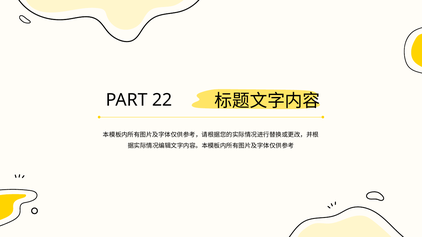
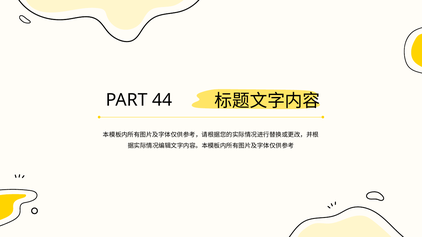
22: 22 -> 44
